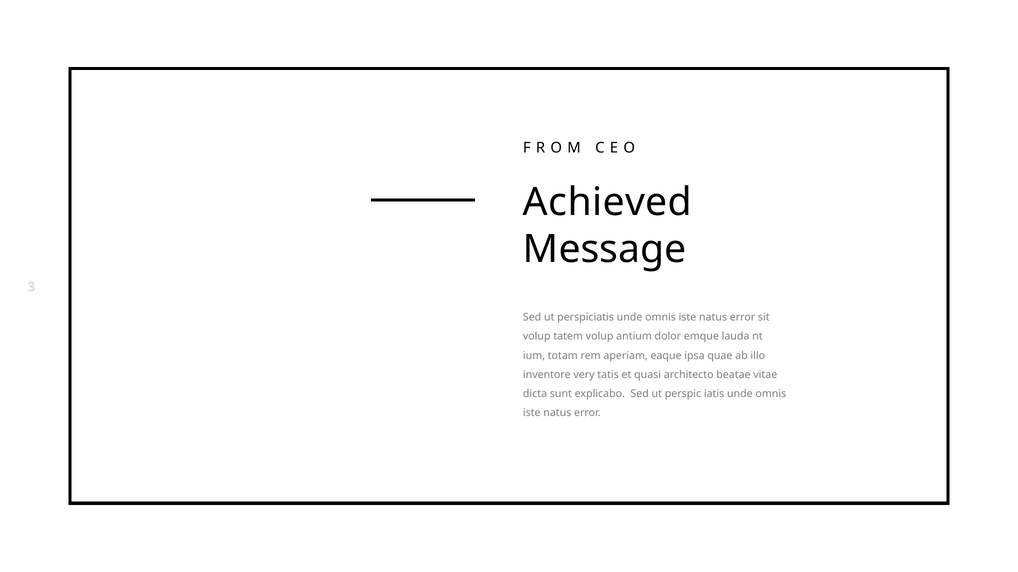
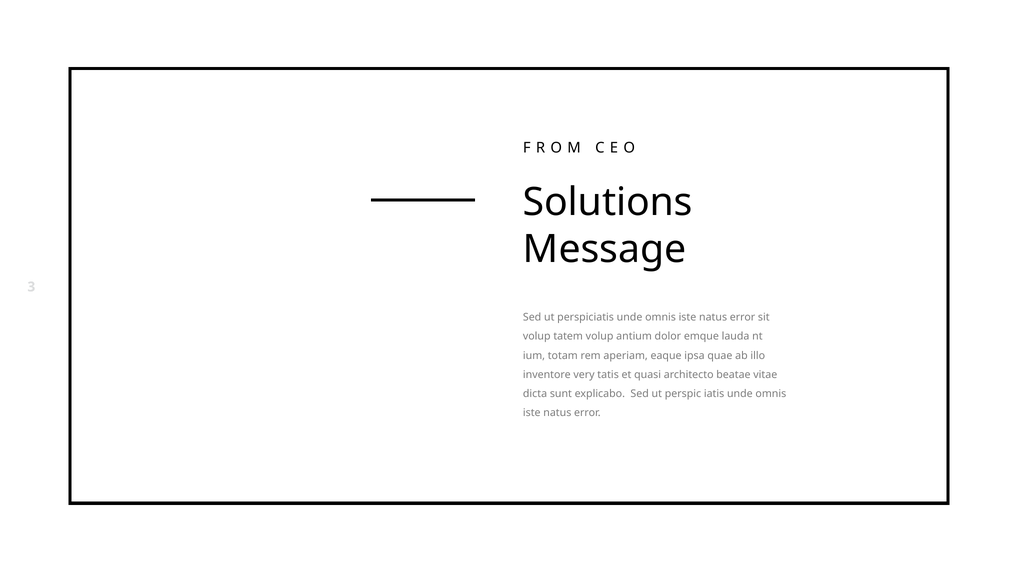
Achieved: Achieved -> Solutions
